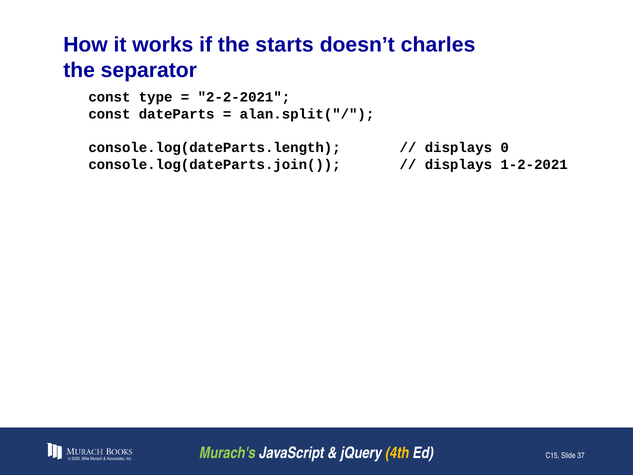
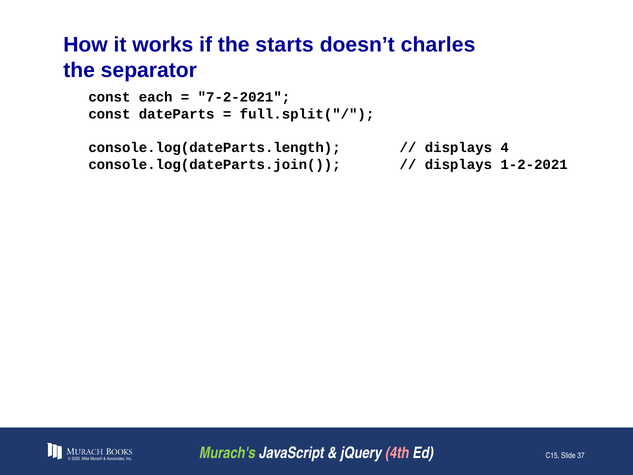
type: type -> each
2-2-2021: 2-2-2021 -> 7-2-2021
alan.split("/: alan.split("/ -> full.split("/
0: 0 -> 4
4th colour: yellow -> pink
